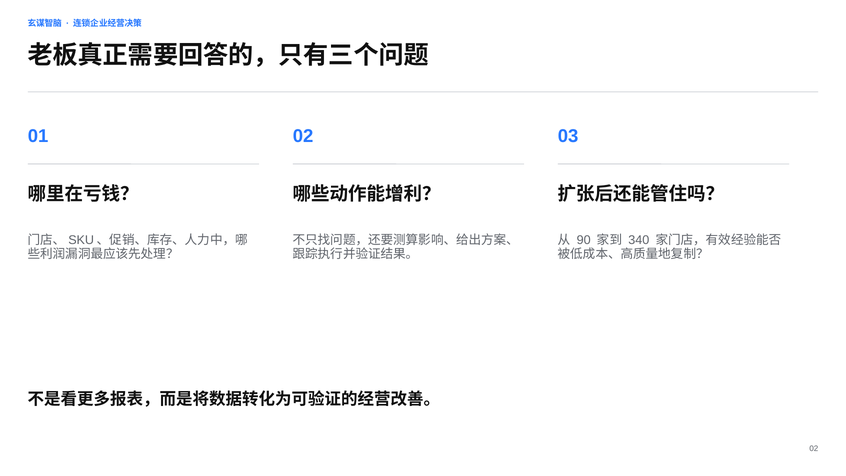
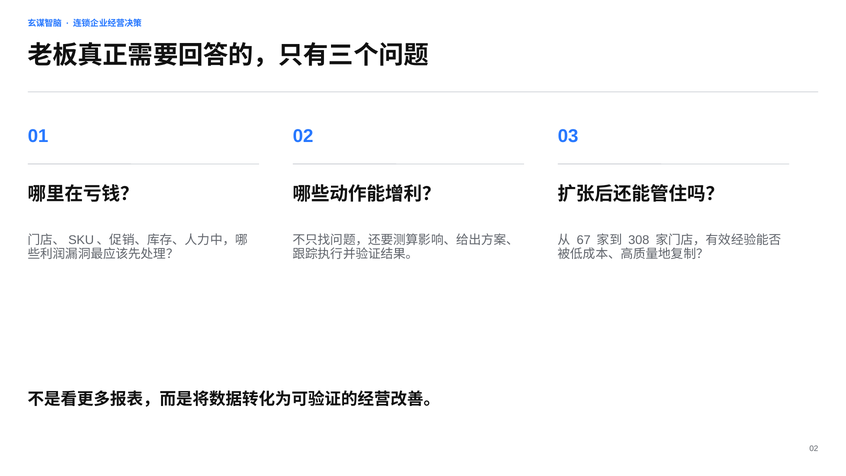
90: 90 -> 67
340: 340 -> 308
